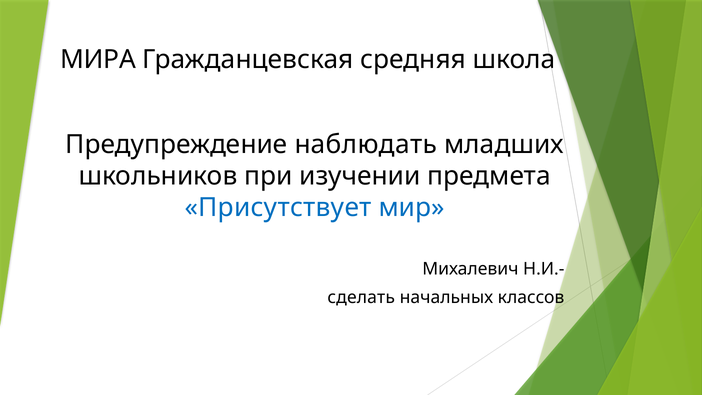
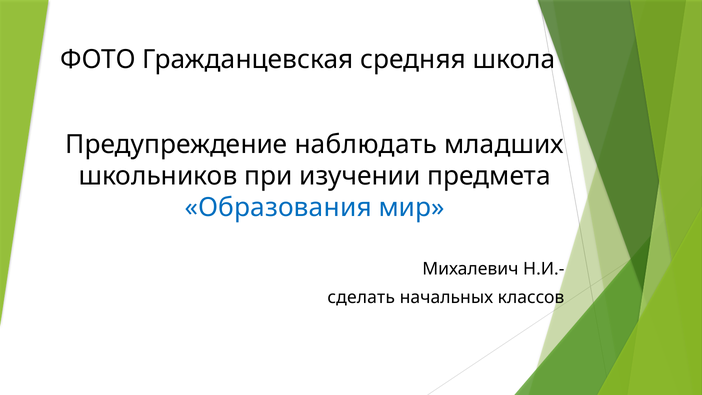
МИРА: МИРА -> ФОТО
Присутствует: Присутствует -> Образования
